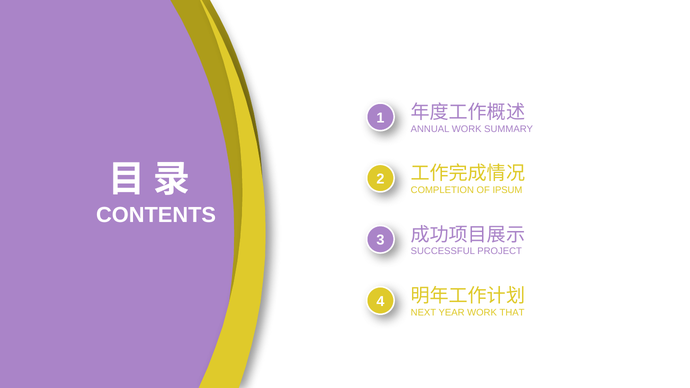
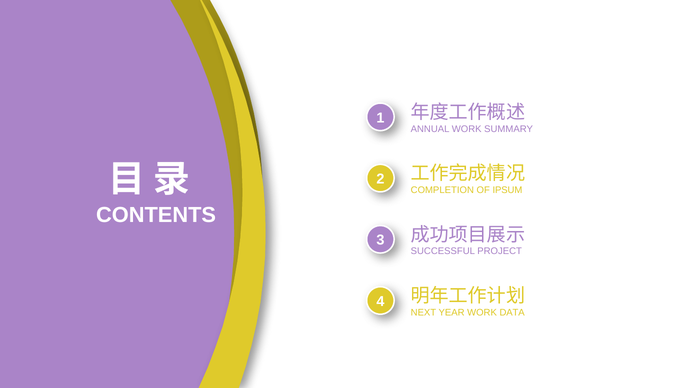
THAT: THAT -> DATA
